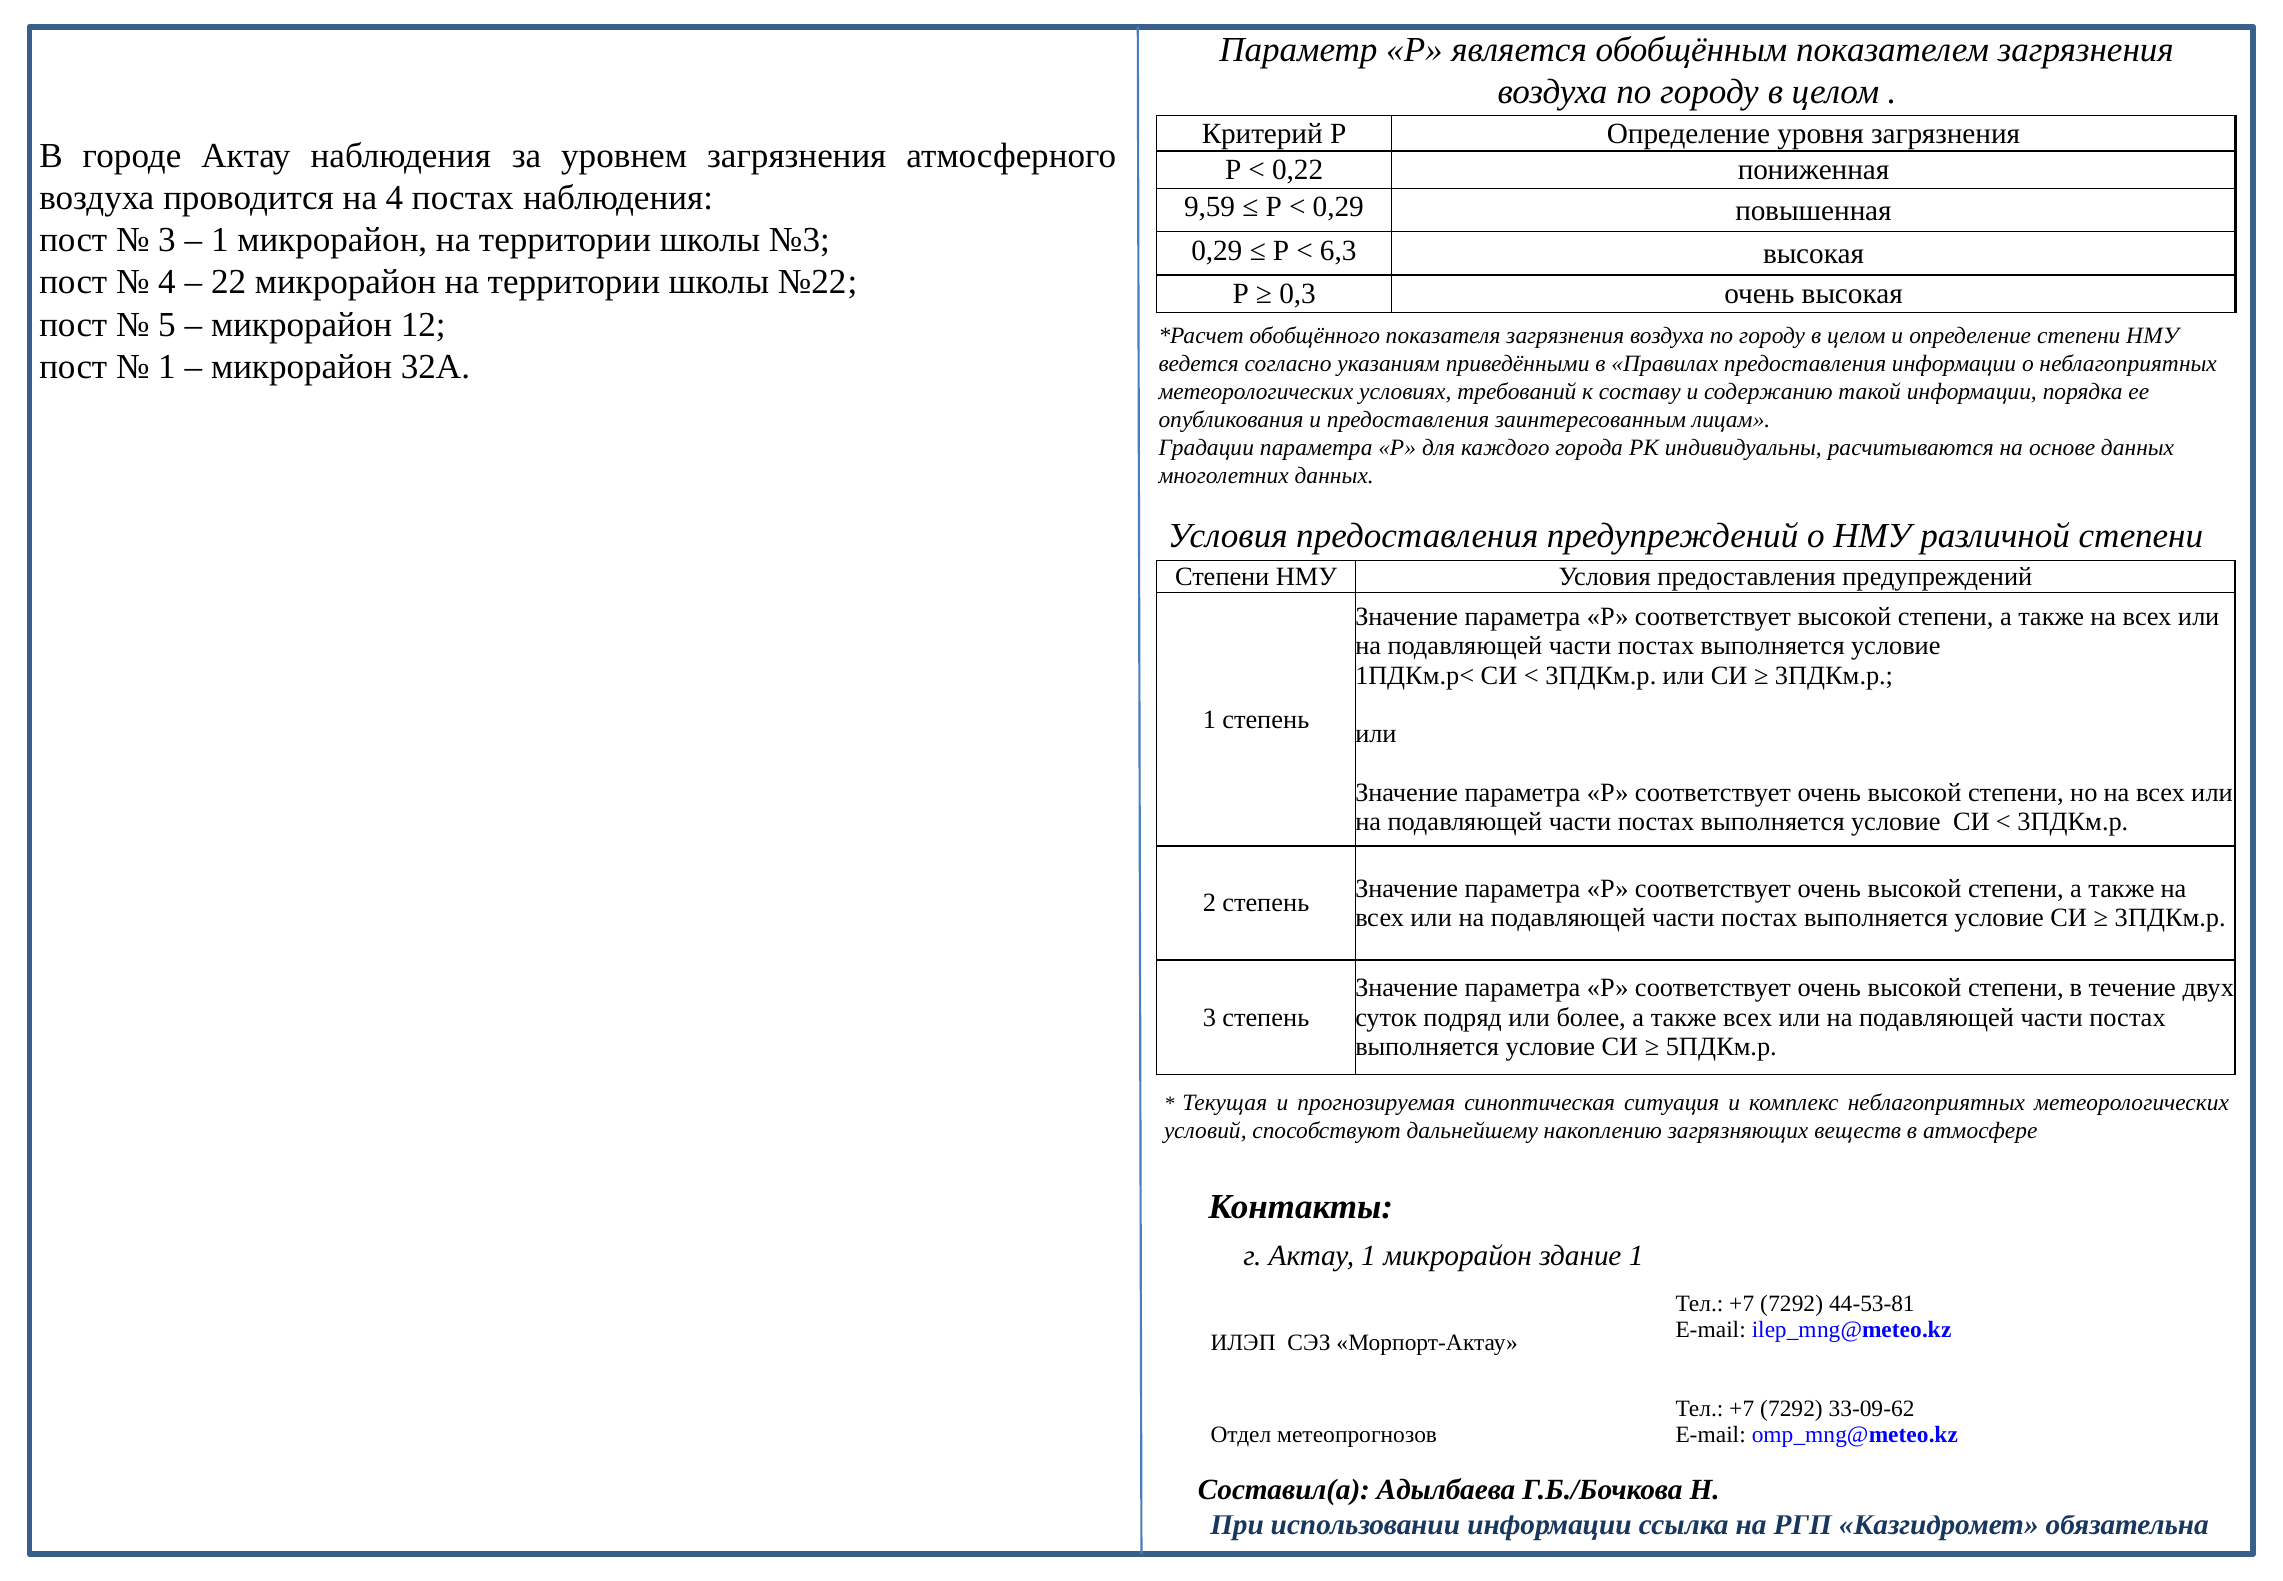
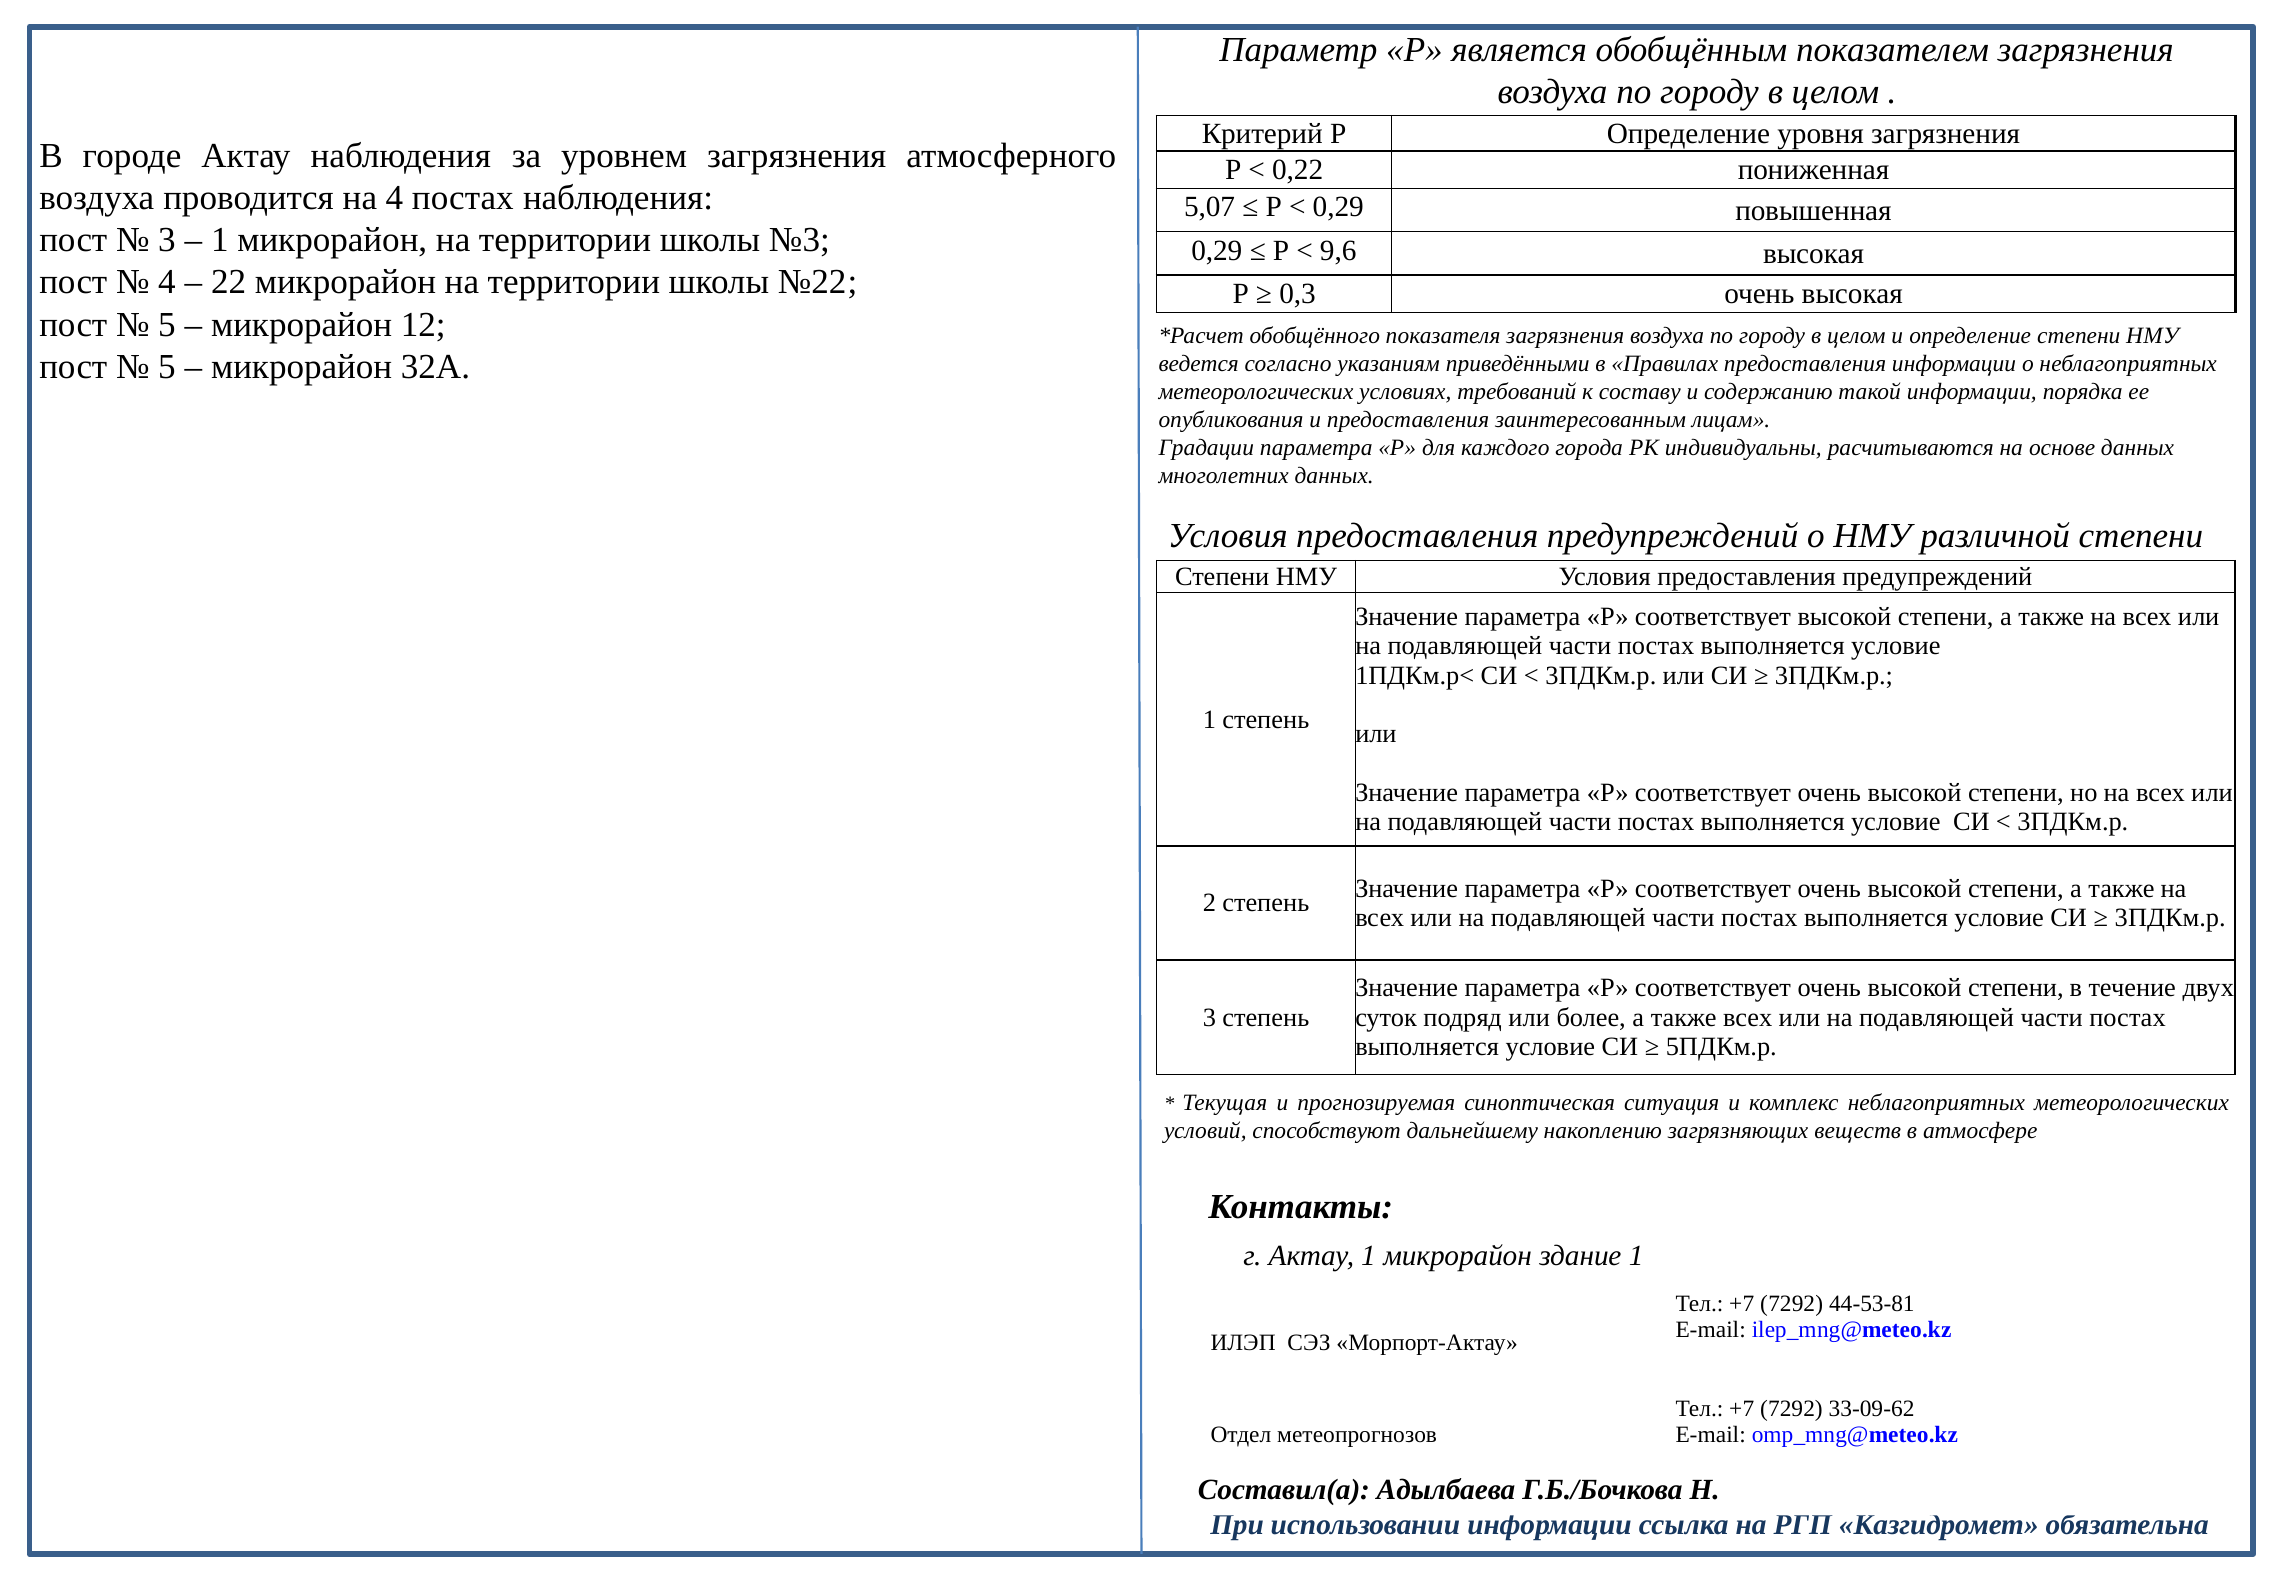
9,59: 9,59 -> 5,07
6,3: 6,3 -> 9,6
1 at (167, 367): 1 -> 5
